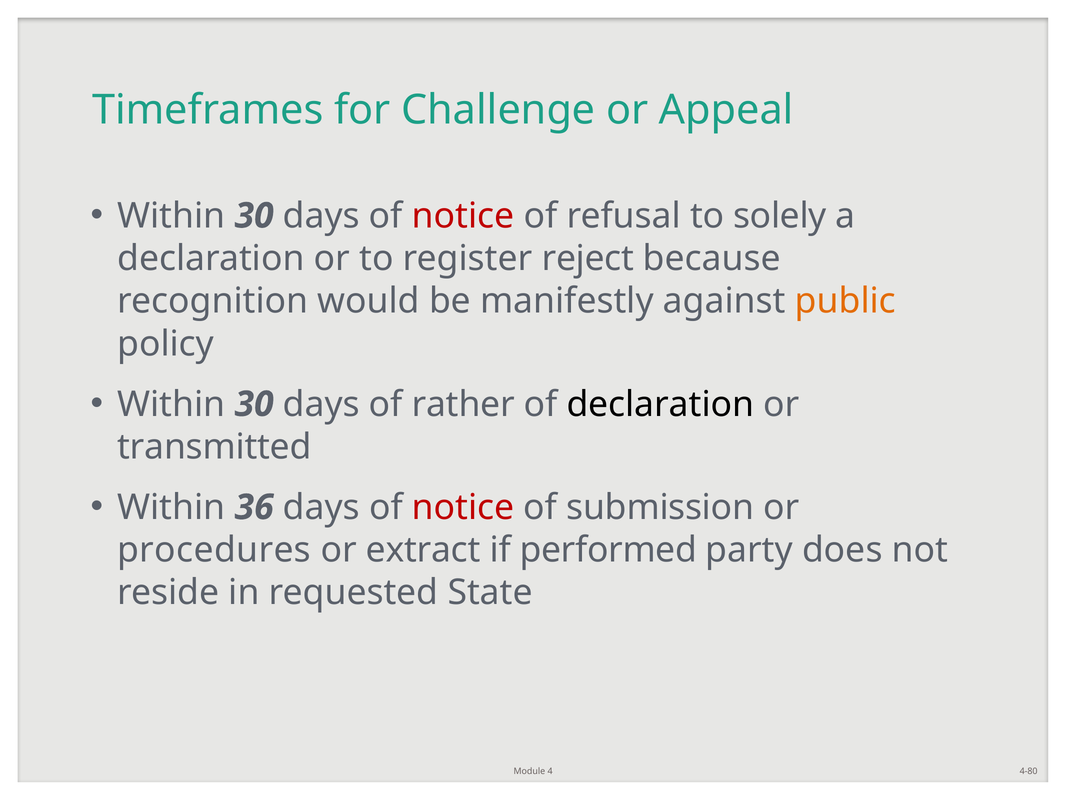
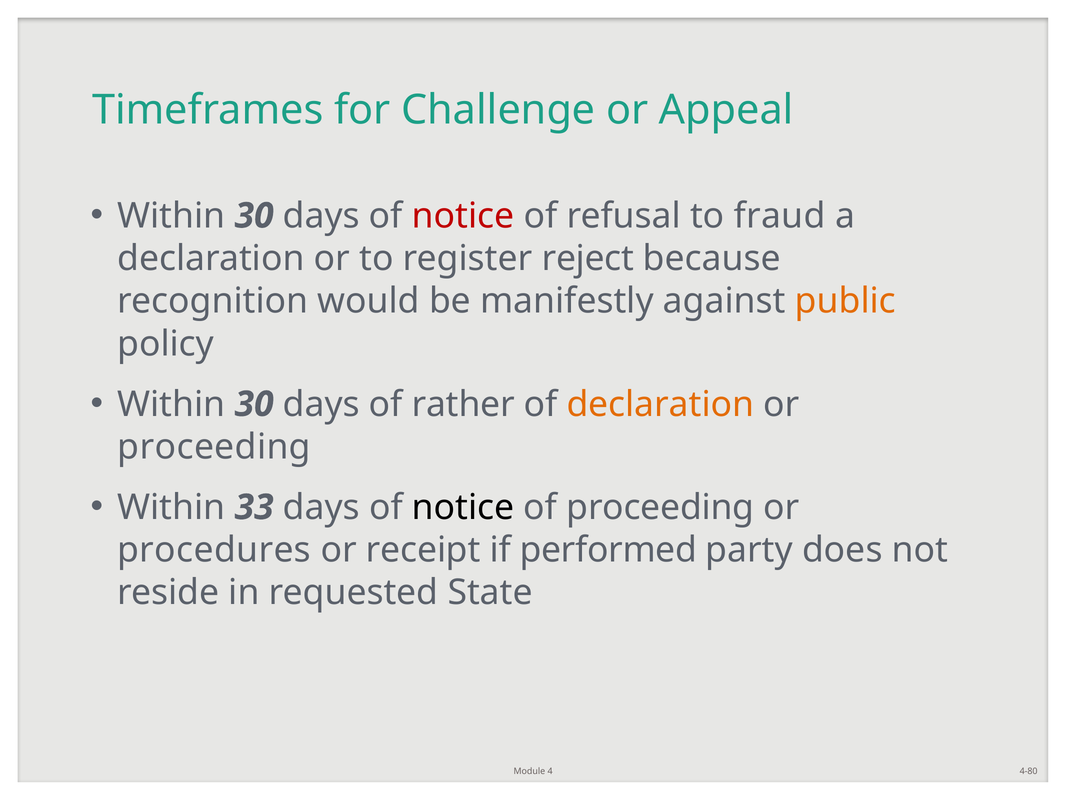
solely: solely -> fraud
declaration at (660, 404) colour: black -> orange
transmitted at (214, 447): transmitted -> proceeding
36: 36 -> 33
notice at (463, 507) colour: red -> black
of submission: submission -> proceeding
extract: extract -> receipt
